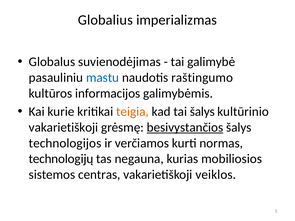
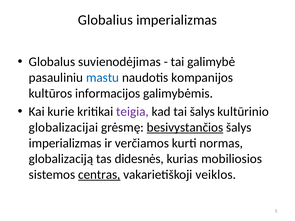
raštingumo: raštingumo -> kompanijos
teigia colour: orange -> purple
vakarietiškoji at (63, 128): vakarietiškoji -> globalizacijai
technologijos at (65, 143): technologijos -> imperializmas
technologijų: technologijų -> globalizaciją
negauna: negauna -> didesnės
centras underline: none -> present
